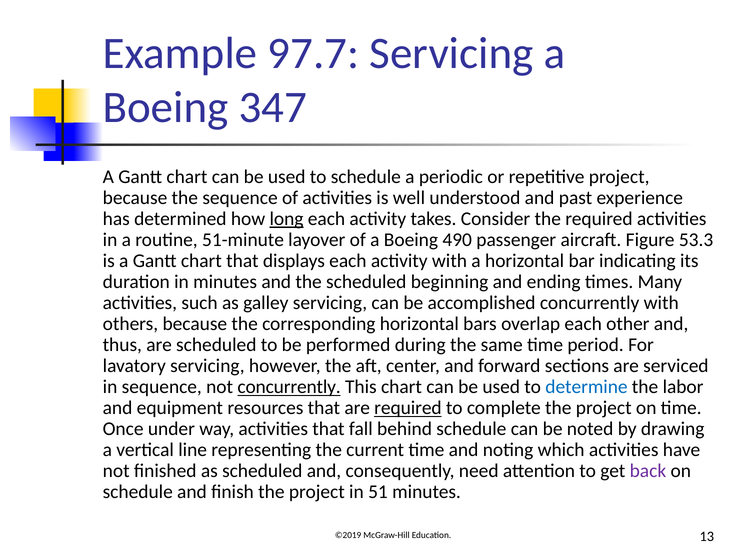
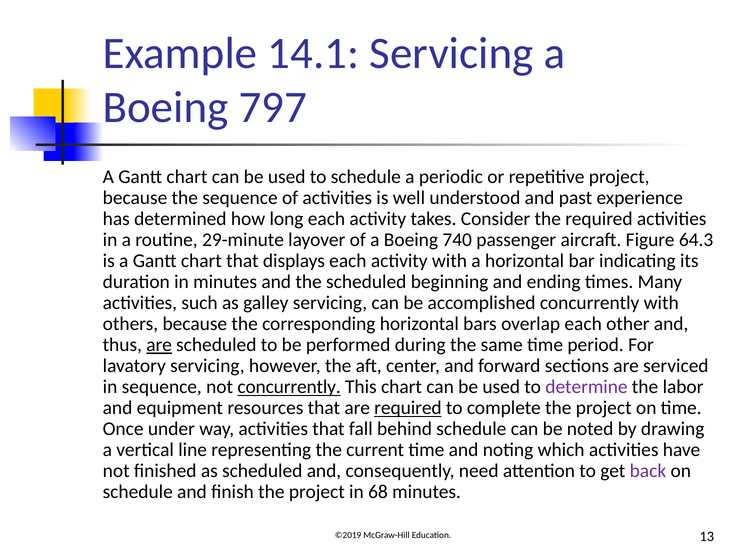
97.7: 97.7 -> 14.1
347: 347 -> 797
long underline: present -> none
51-minute: 51-minute -> 29-minute
490: 490 -> 740
53.3: 53.3 -> 64.3
are at (159, 345) underline: none -> present
determine colour: blue -> purple
51: 51 -> 68
